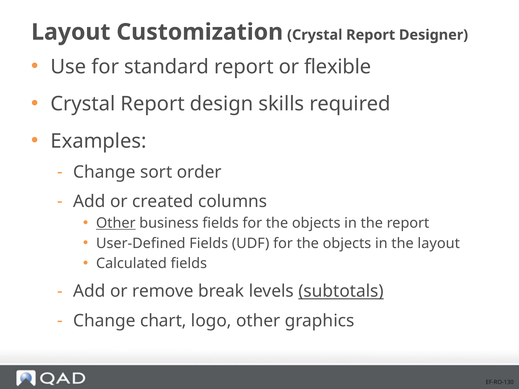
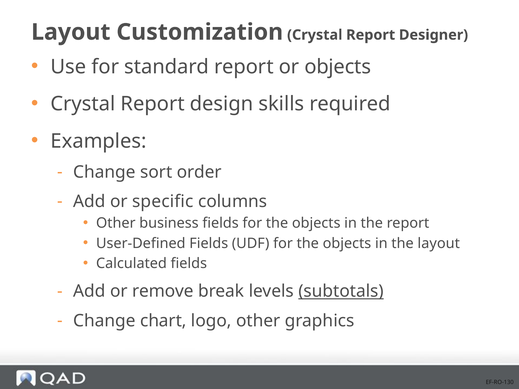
or flexible: flexible -> objects
created: created -> specific
Other at (116, 223) underline: present -> none
